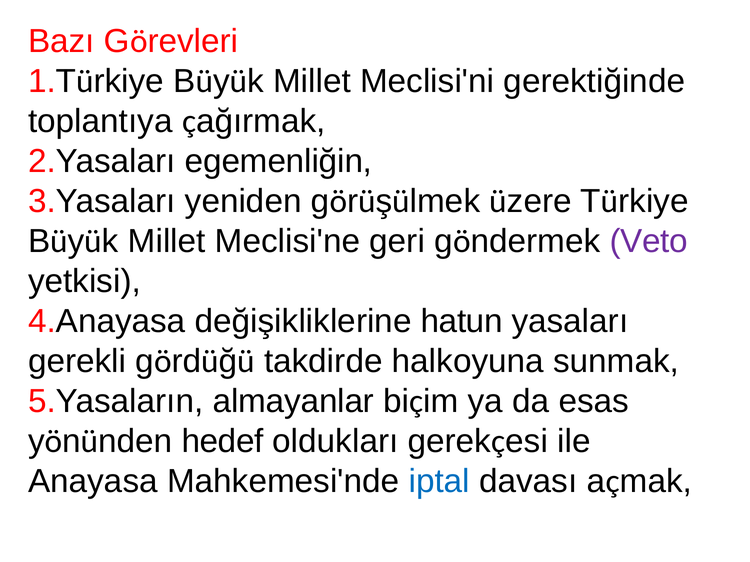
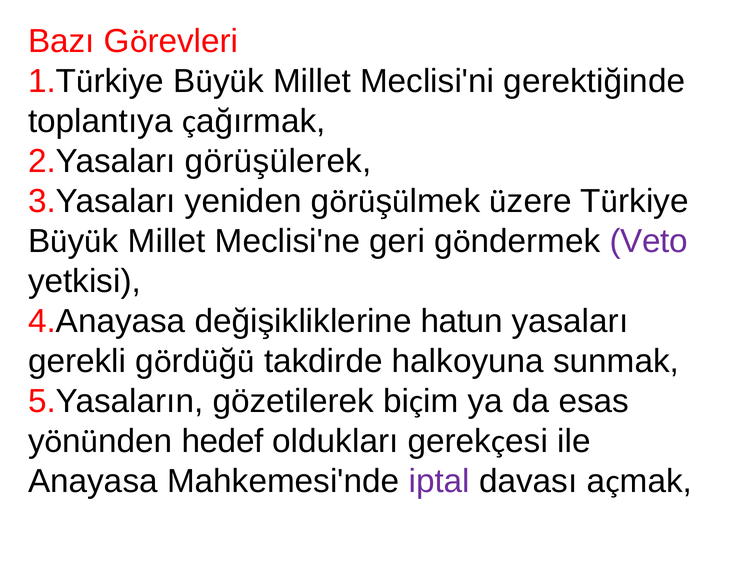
egemenliğin: egemenliğin -> görüşülerek
almayanlar: almayanlar -> gözetilerek
iptal colour: blue -> purple
